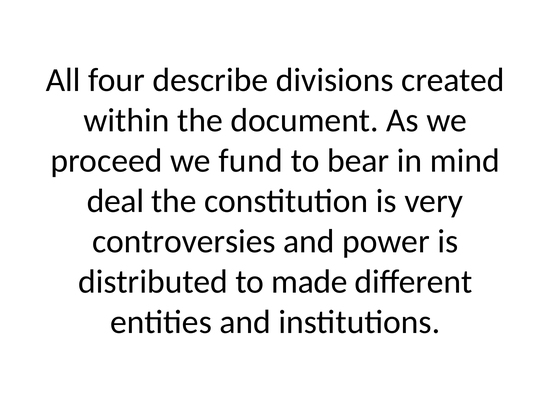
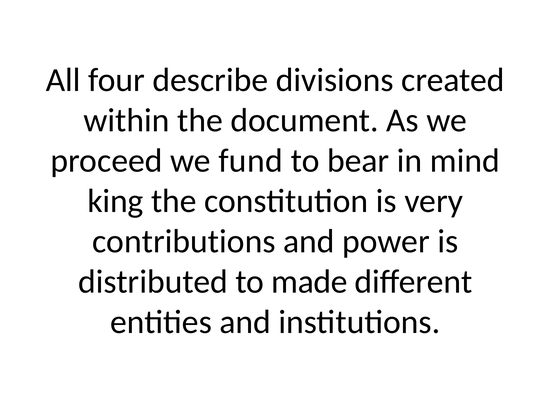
deal: deal -> king
controversies: controversies -> contributions
